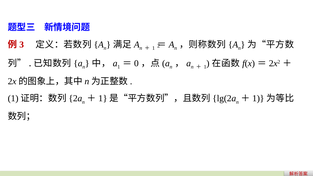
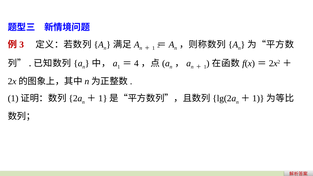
0: 0 -> 4
